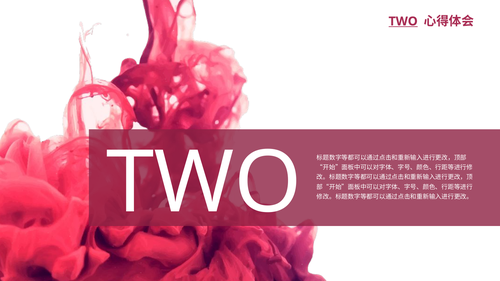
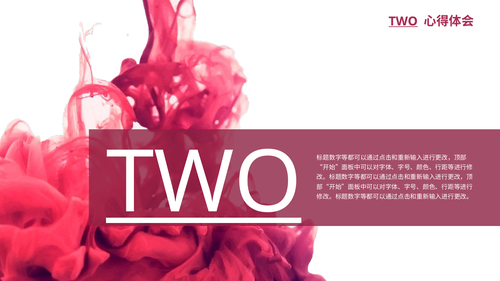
TWO at (204, 183) underline: none -> present
